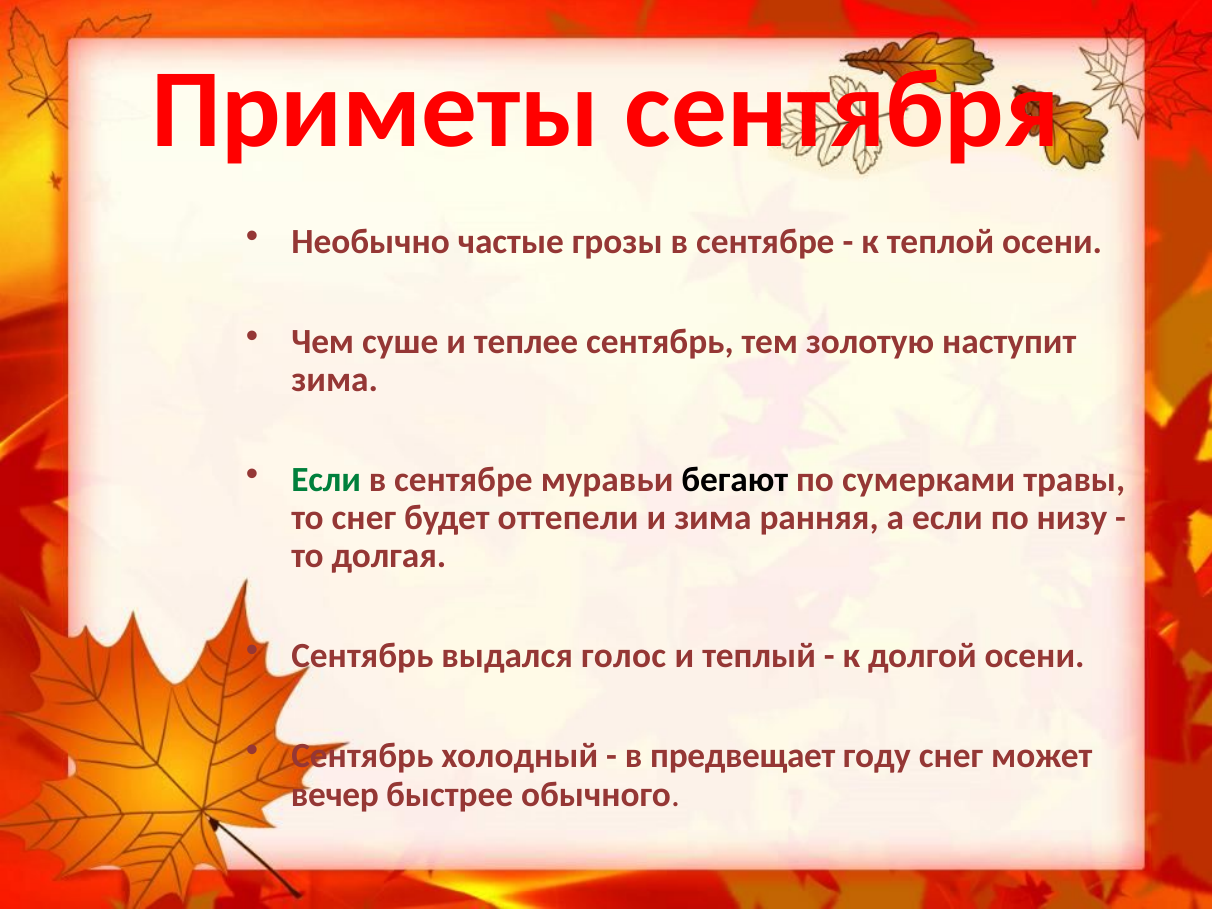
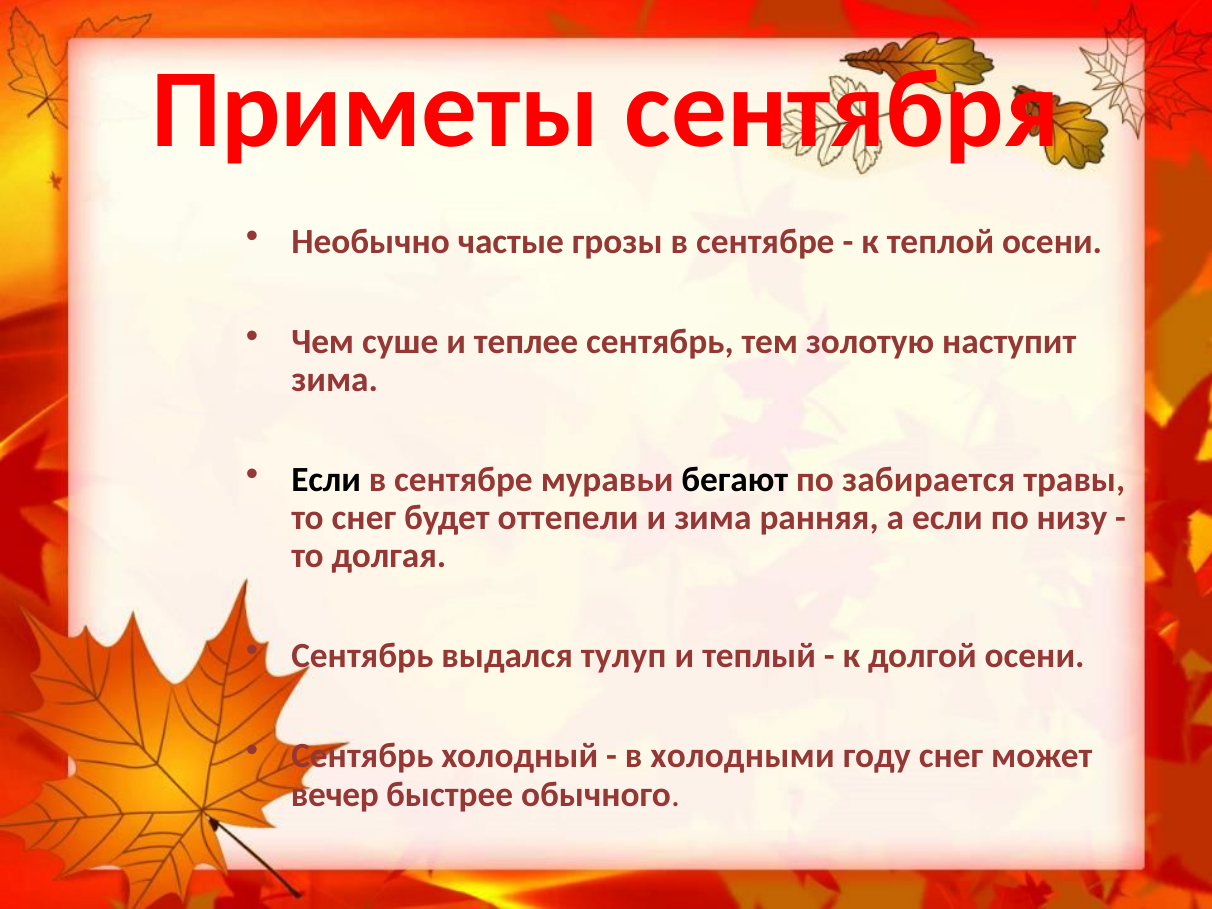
Если at (326, 480) colour: green -> black
сумерками: сумерками -> забирается
голос: голос -> тулуп
предвещает: предвещает -> холодными
